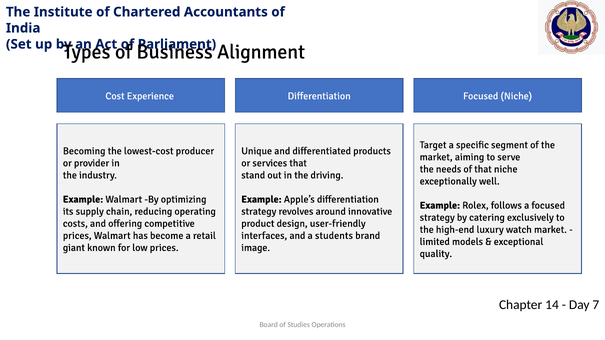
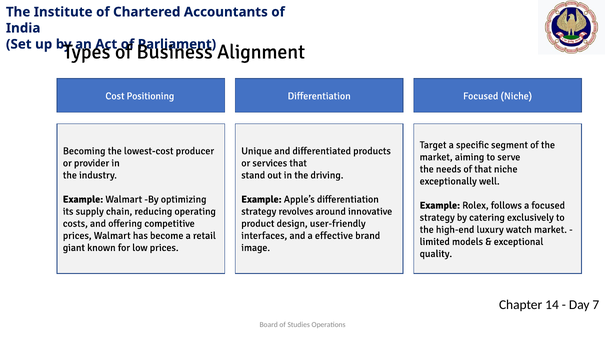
Experience: Experience -> Positioning
students: students -> effective
